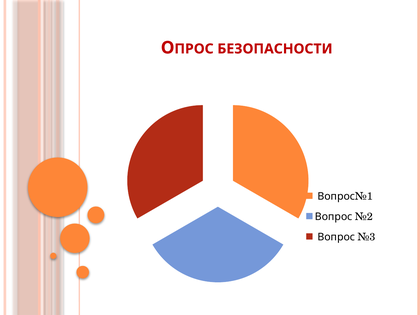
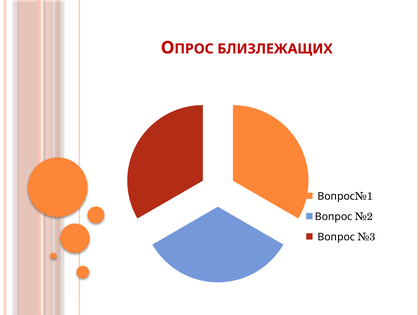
БЕЗОПАСНОСТИ: БЕЗОПАСНОСТИ -> БЛИЗЛЕЖАЩИХ
